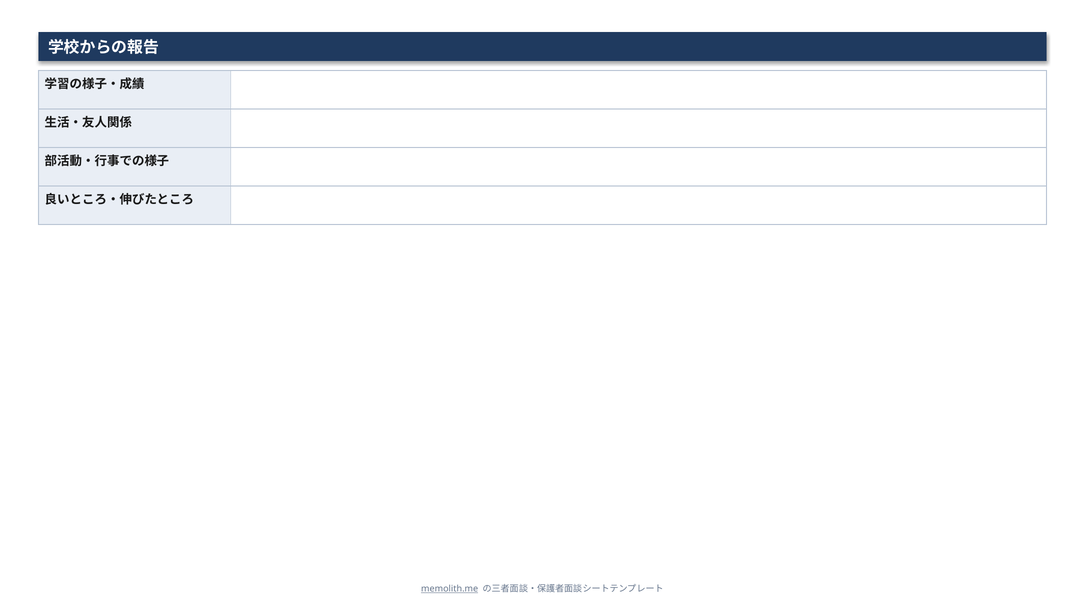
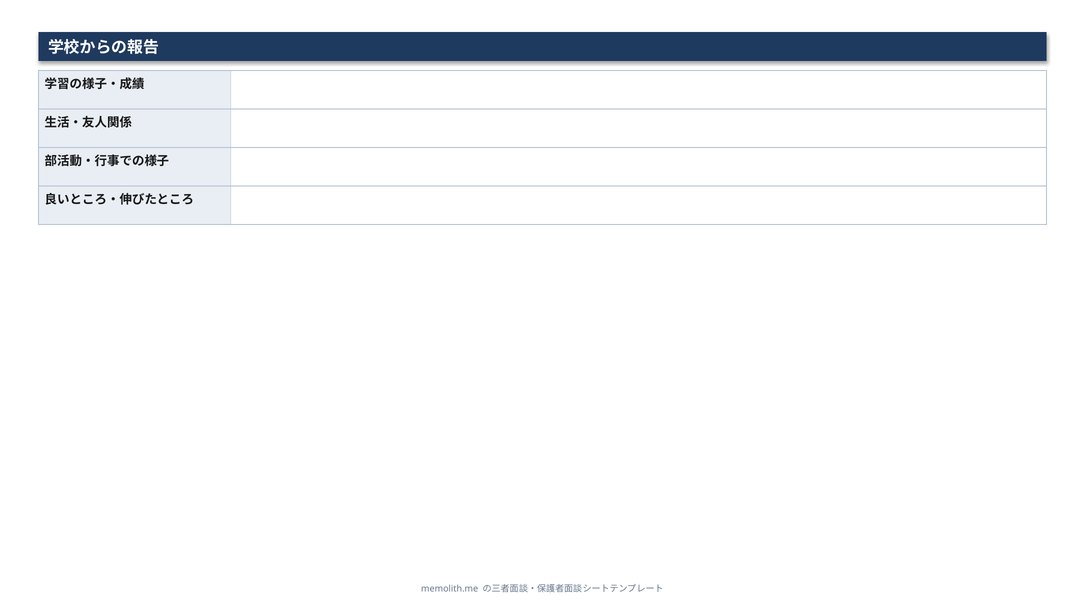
memolith.me underline: present -> none
